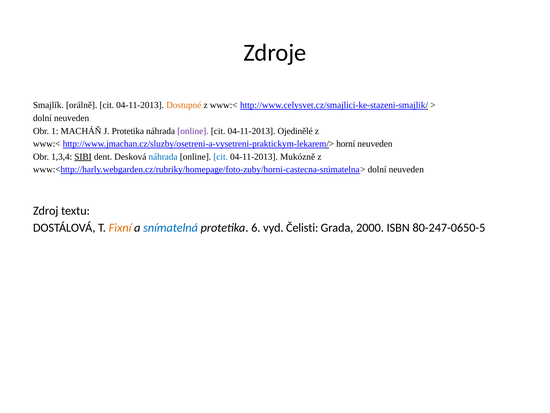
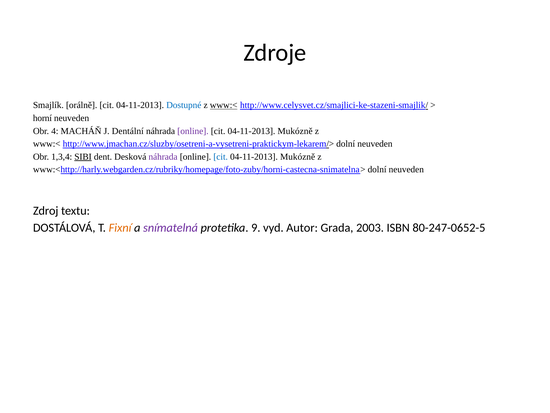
Dostupné colour: orange -> blue
www:< at (224, 105) underline: none -> present
dolní at (42, 118): dolní -> horní
1: 1 -> 4
J Protetika: Protetika -> Dentální
Ojedinělé at (295, 131): Ojedinělé -> Mukózně
http://www.jmachan.cz/sluzby/osetreni-a-vysetreni-praktickym-lekarem/> horní: horní -> dolní
náhrada at (163, 156) colour: blue -> purple
snímatelná colour: blue -> purple
6: 6 -> 9
Čelisti: Čelisti -> Autor
2000: 2000 -> 2003
80-247-0650-5: 80-247-0650-5 -> 80-247-0652-5
